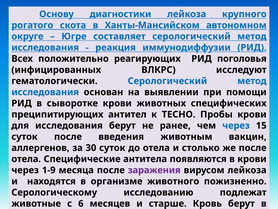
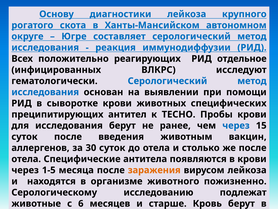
поголовья: поголовья -> отдельное
1-9: 1-9 -> 1-5
заражения colour: purple -> orange
